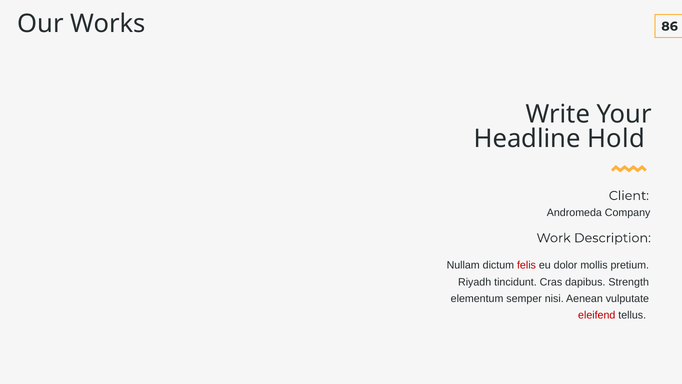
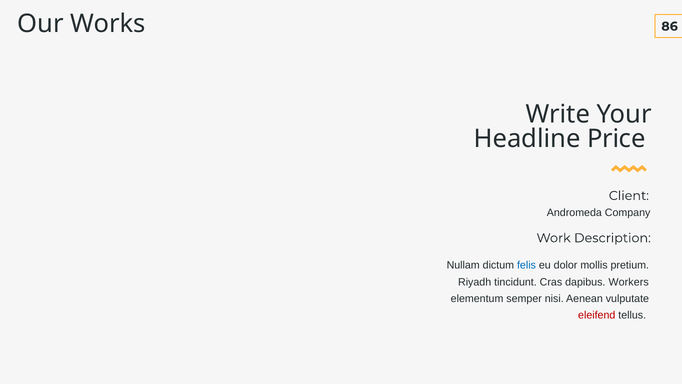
Hold: Hold -> Price
felis colour: red -> blue
Strength: Strength -> Workers
